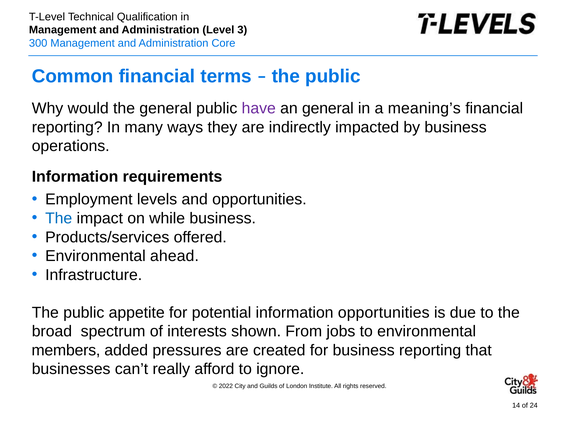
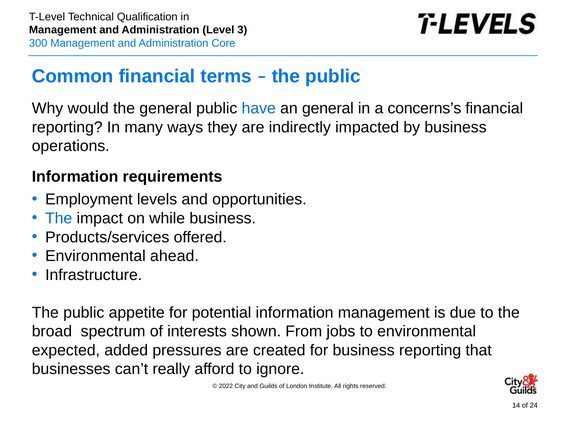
have colour: purple -> blue
meaning’s: meaning’s -> concerns’s
information opportunities: opportunities -> management
members: members -> expected
